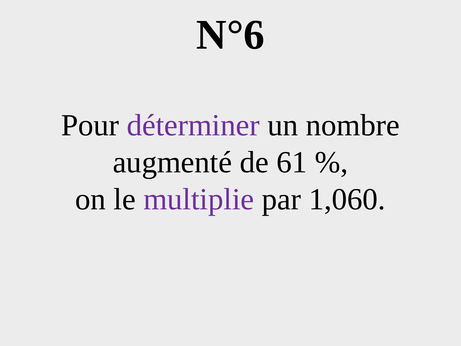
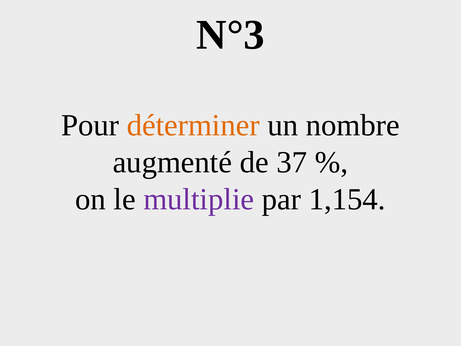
N°6: N°6 -> N°3
déterminer colour: purple -> orange
61: 61 -> 37
1,060: 1,060 -> 1,154
